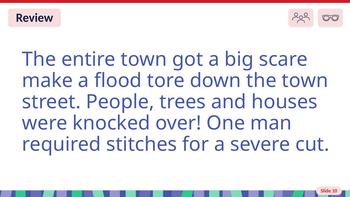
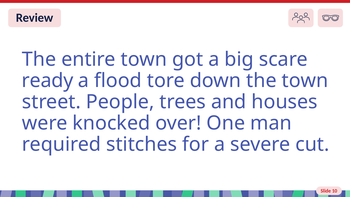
make: make -> ready
